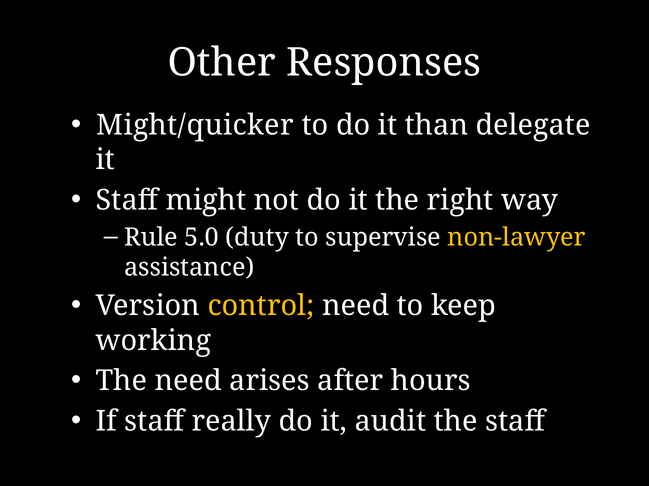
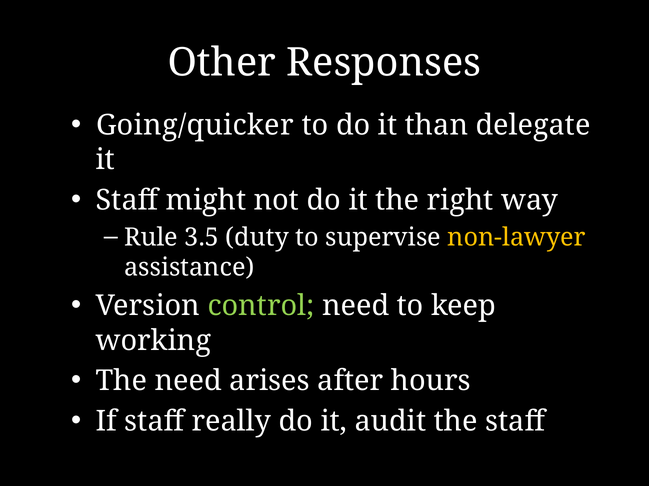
Might/quicker: Might/quicker -> Going/quicker
5.0: 5.0 -> 3.5
control colour: yellow -> light green
